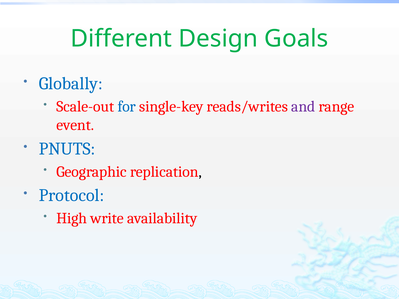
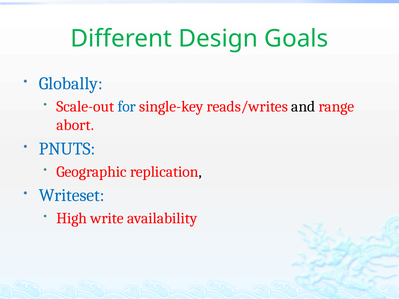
and colour: purple -> black
event: event -> abort
Protocol: Protocol -> Writeset
